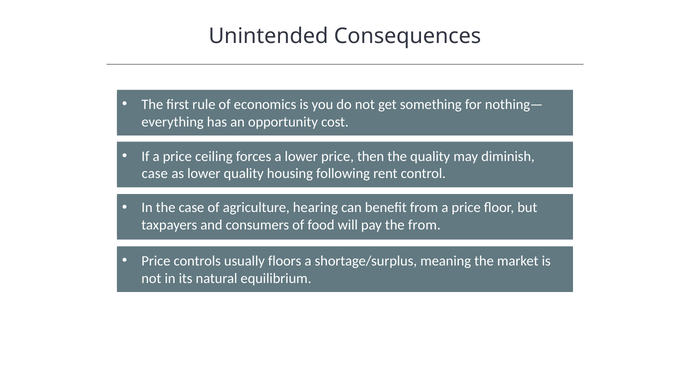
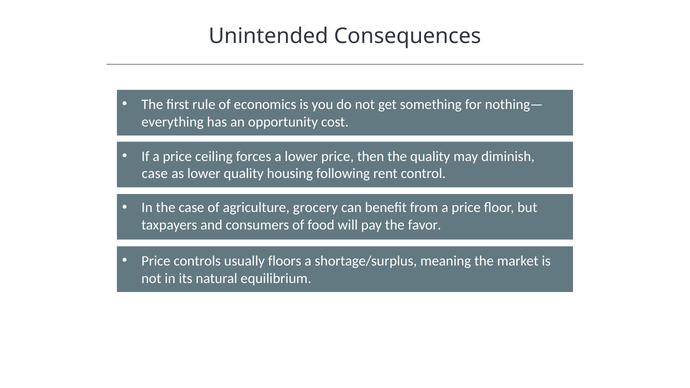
hearing: hearing -> grocery
the from: from -> favor
